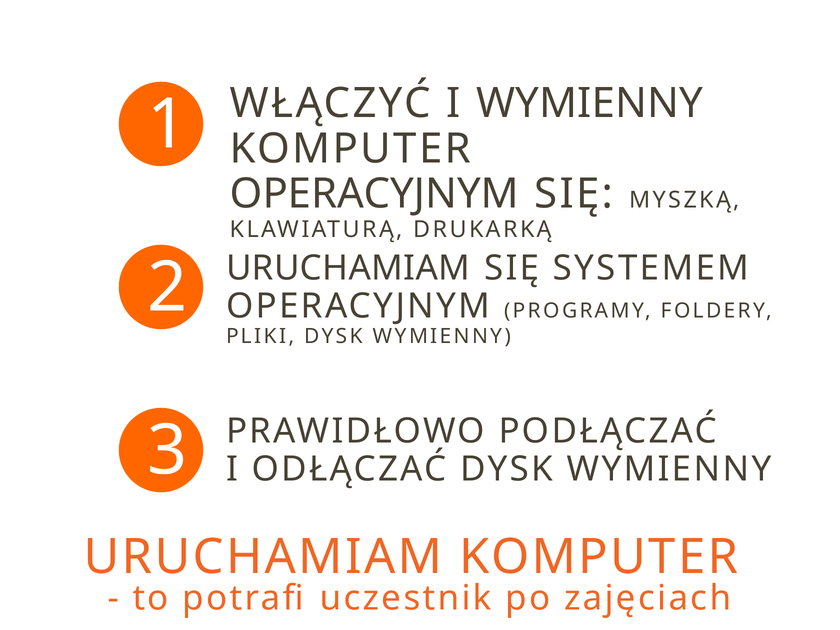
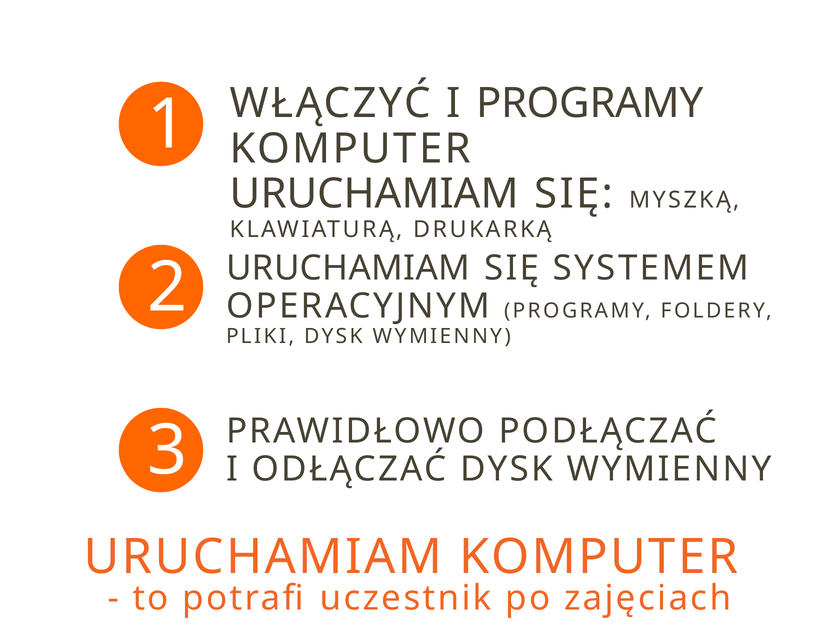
I WYMIENNY: WYMIENNY -> PROGRAMY
OPERACYJNYM at (374, 194): OPERACYJNYM -> URUCHAMIAM
